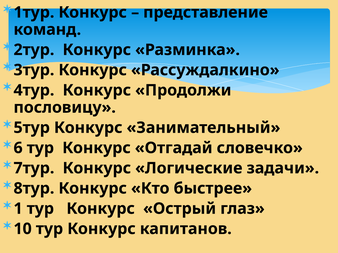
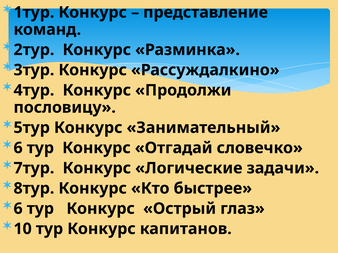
1 at (18, 209): 1 -> 6
